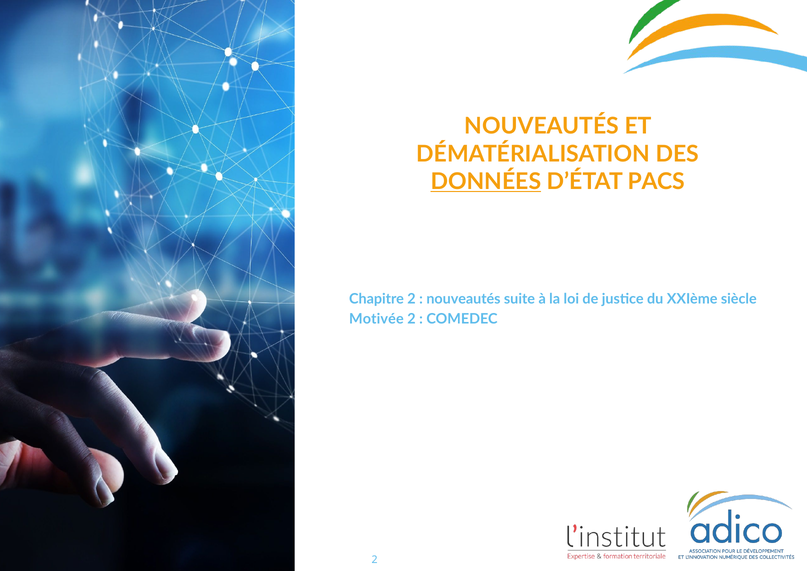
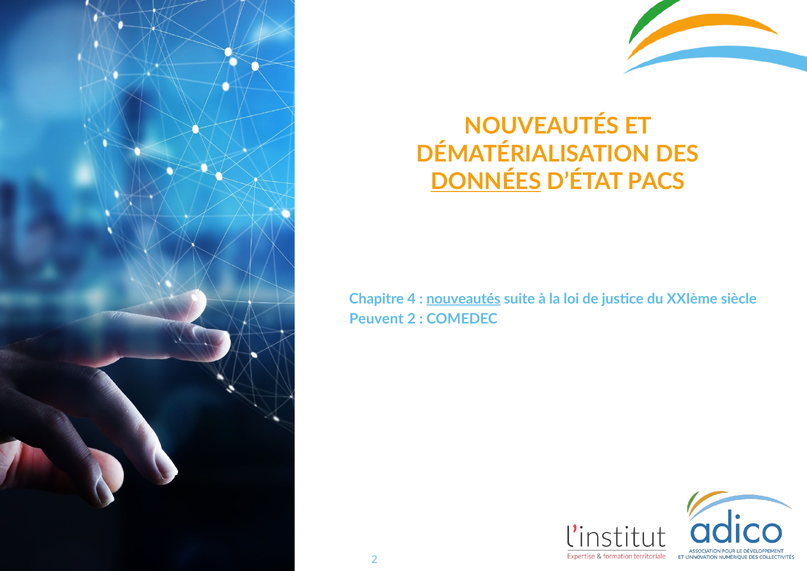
Chapitre 2: 2 -> 4
nouveautés at (463, 299) underline: none -> present
Motivée: Motivée -> Peuvent
